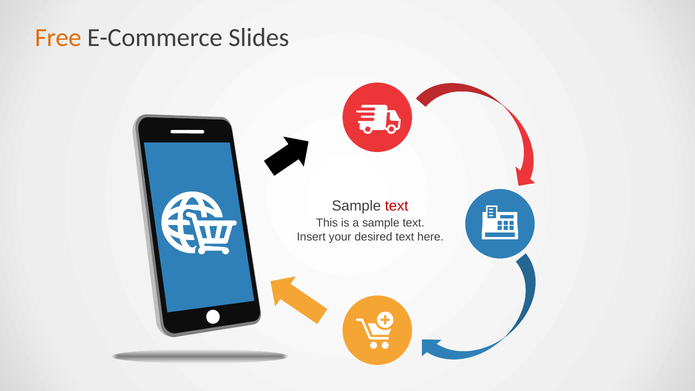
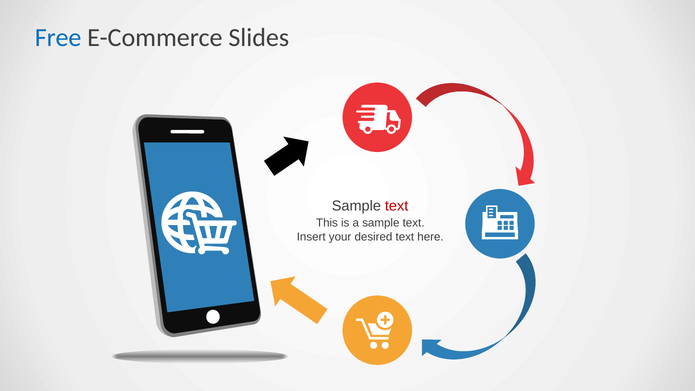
Free colour: orange -> blue
